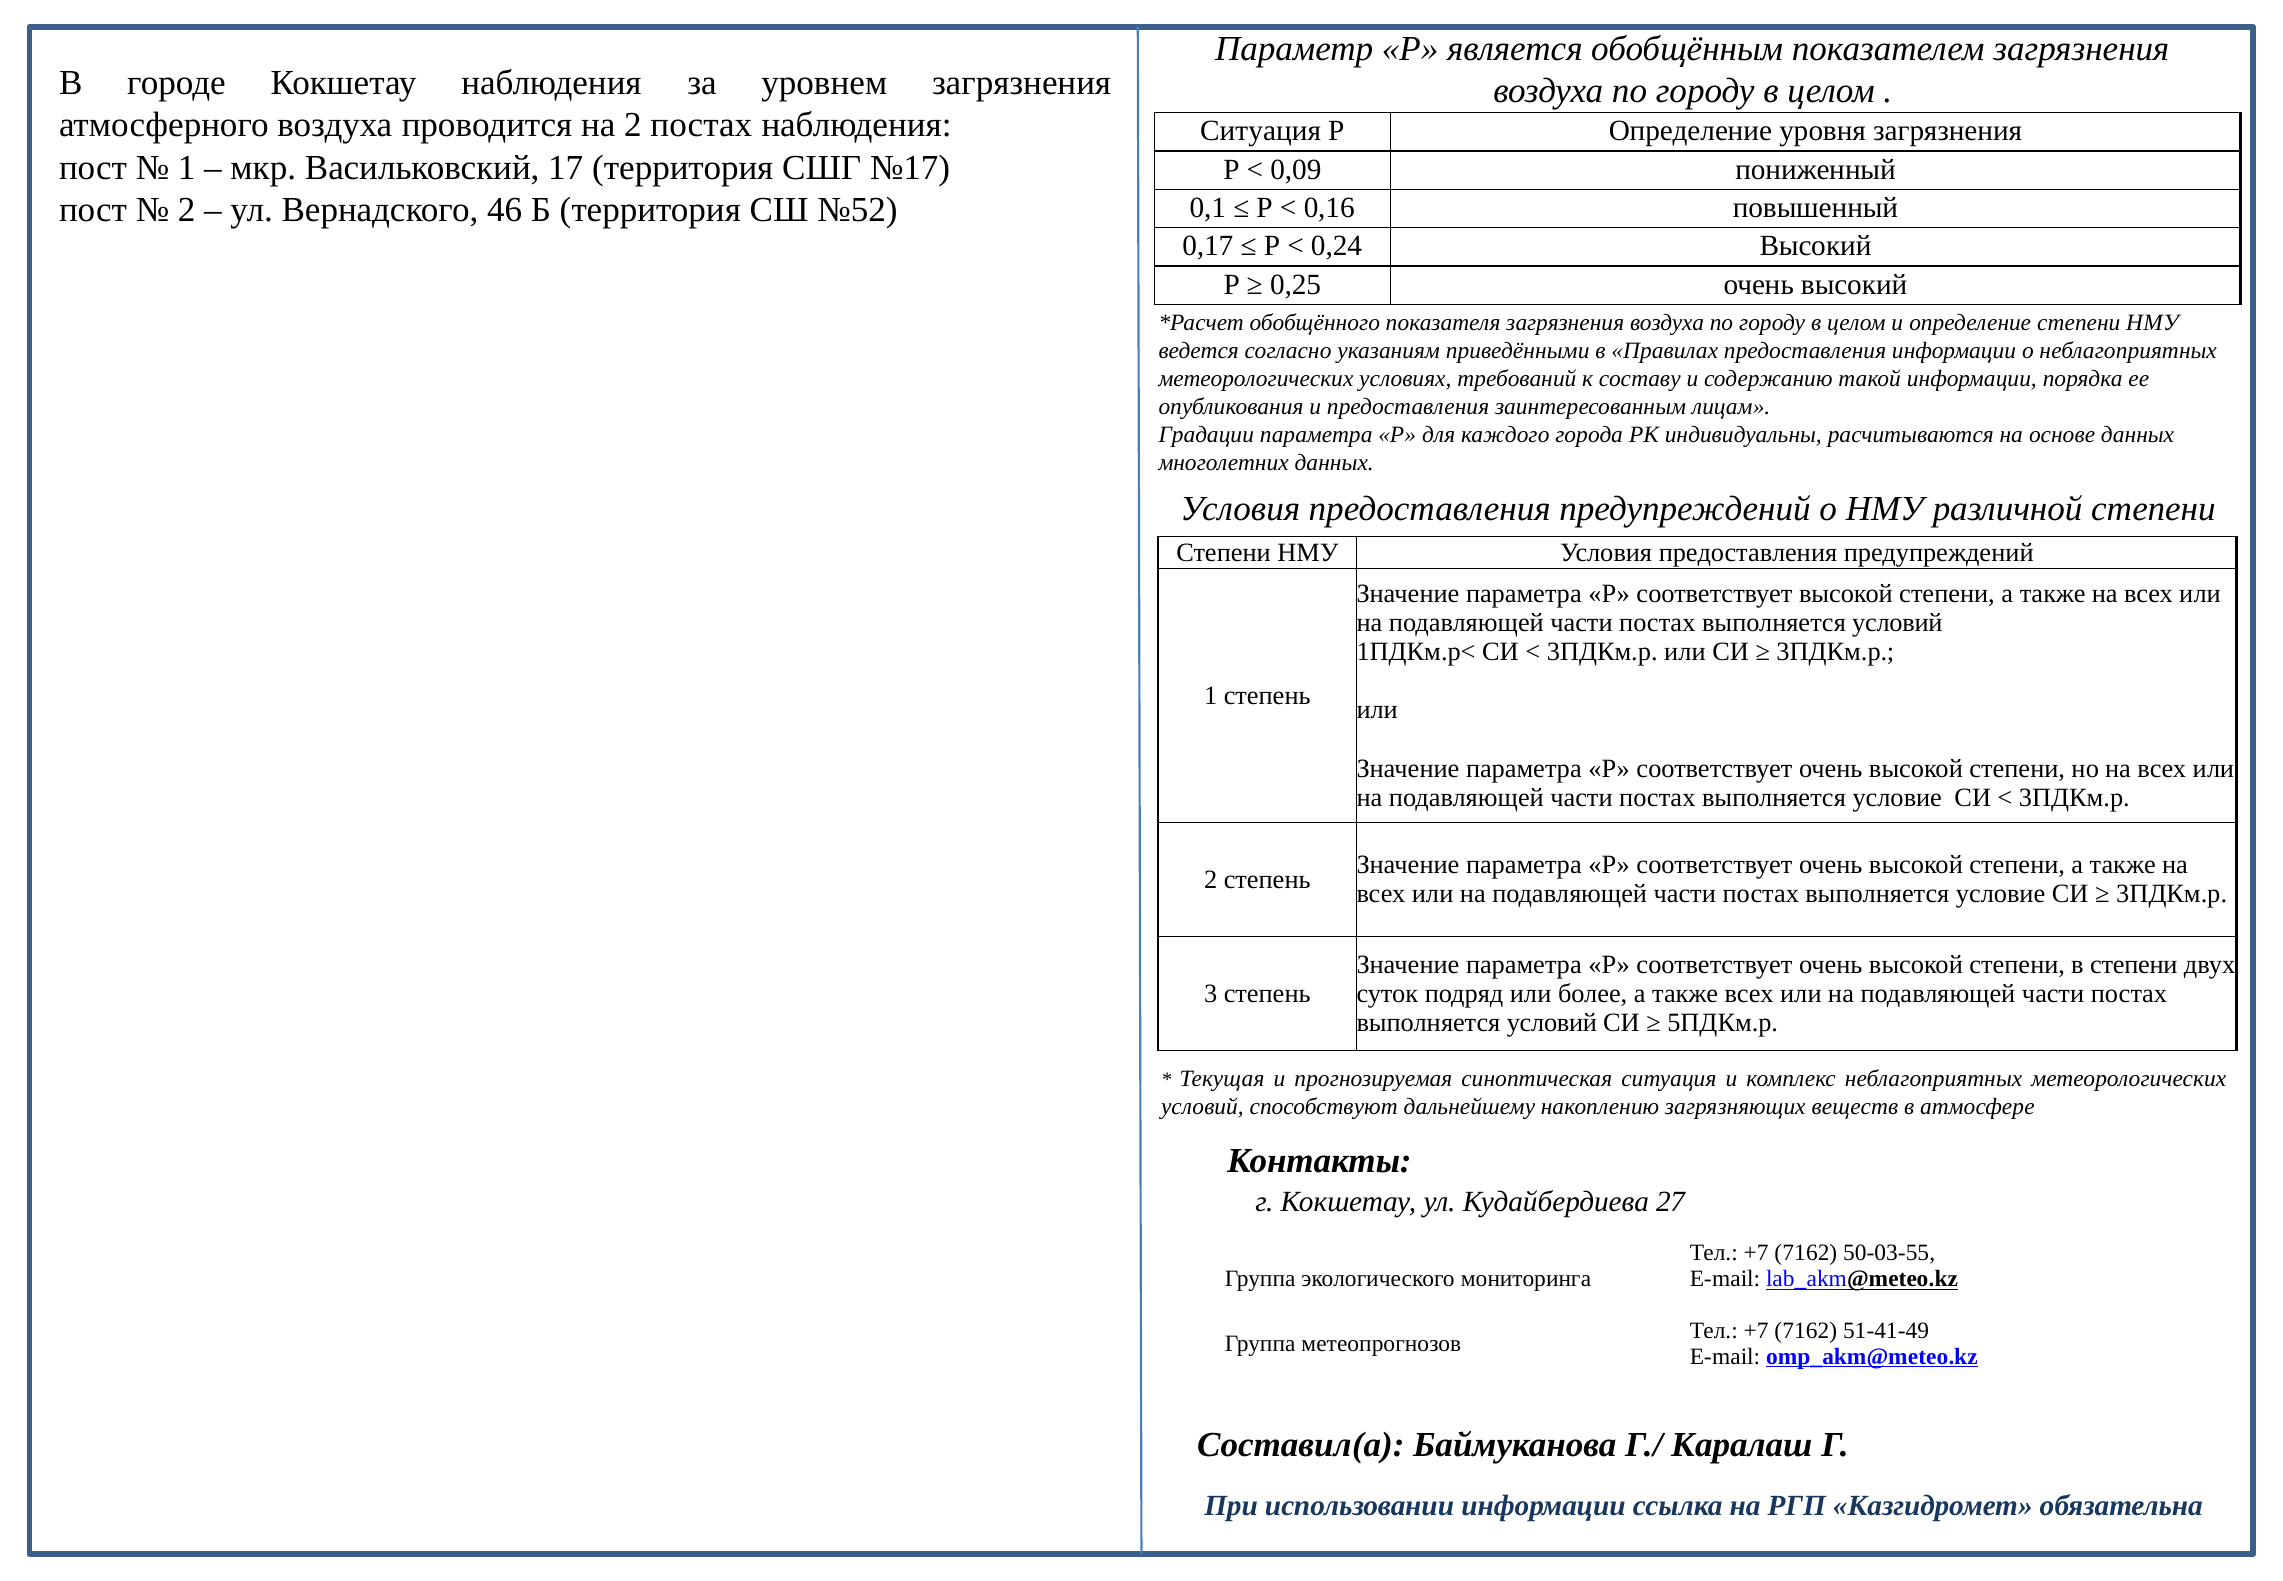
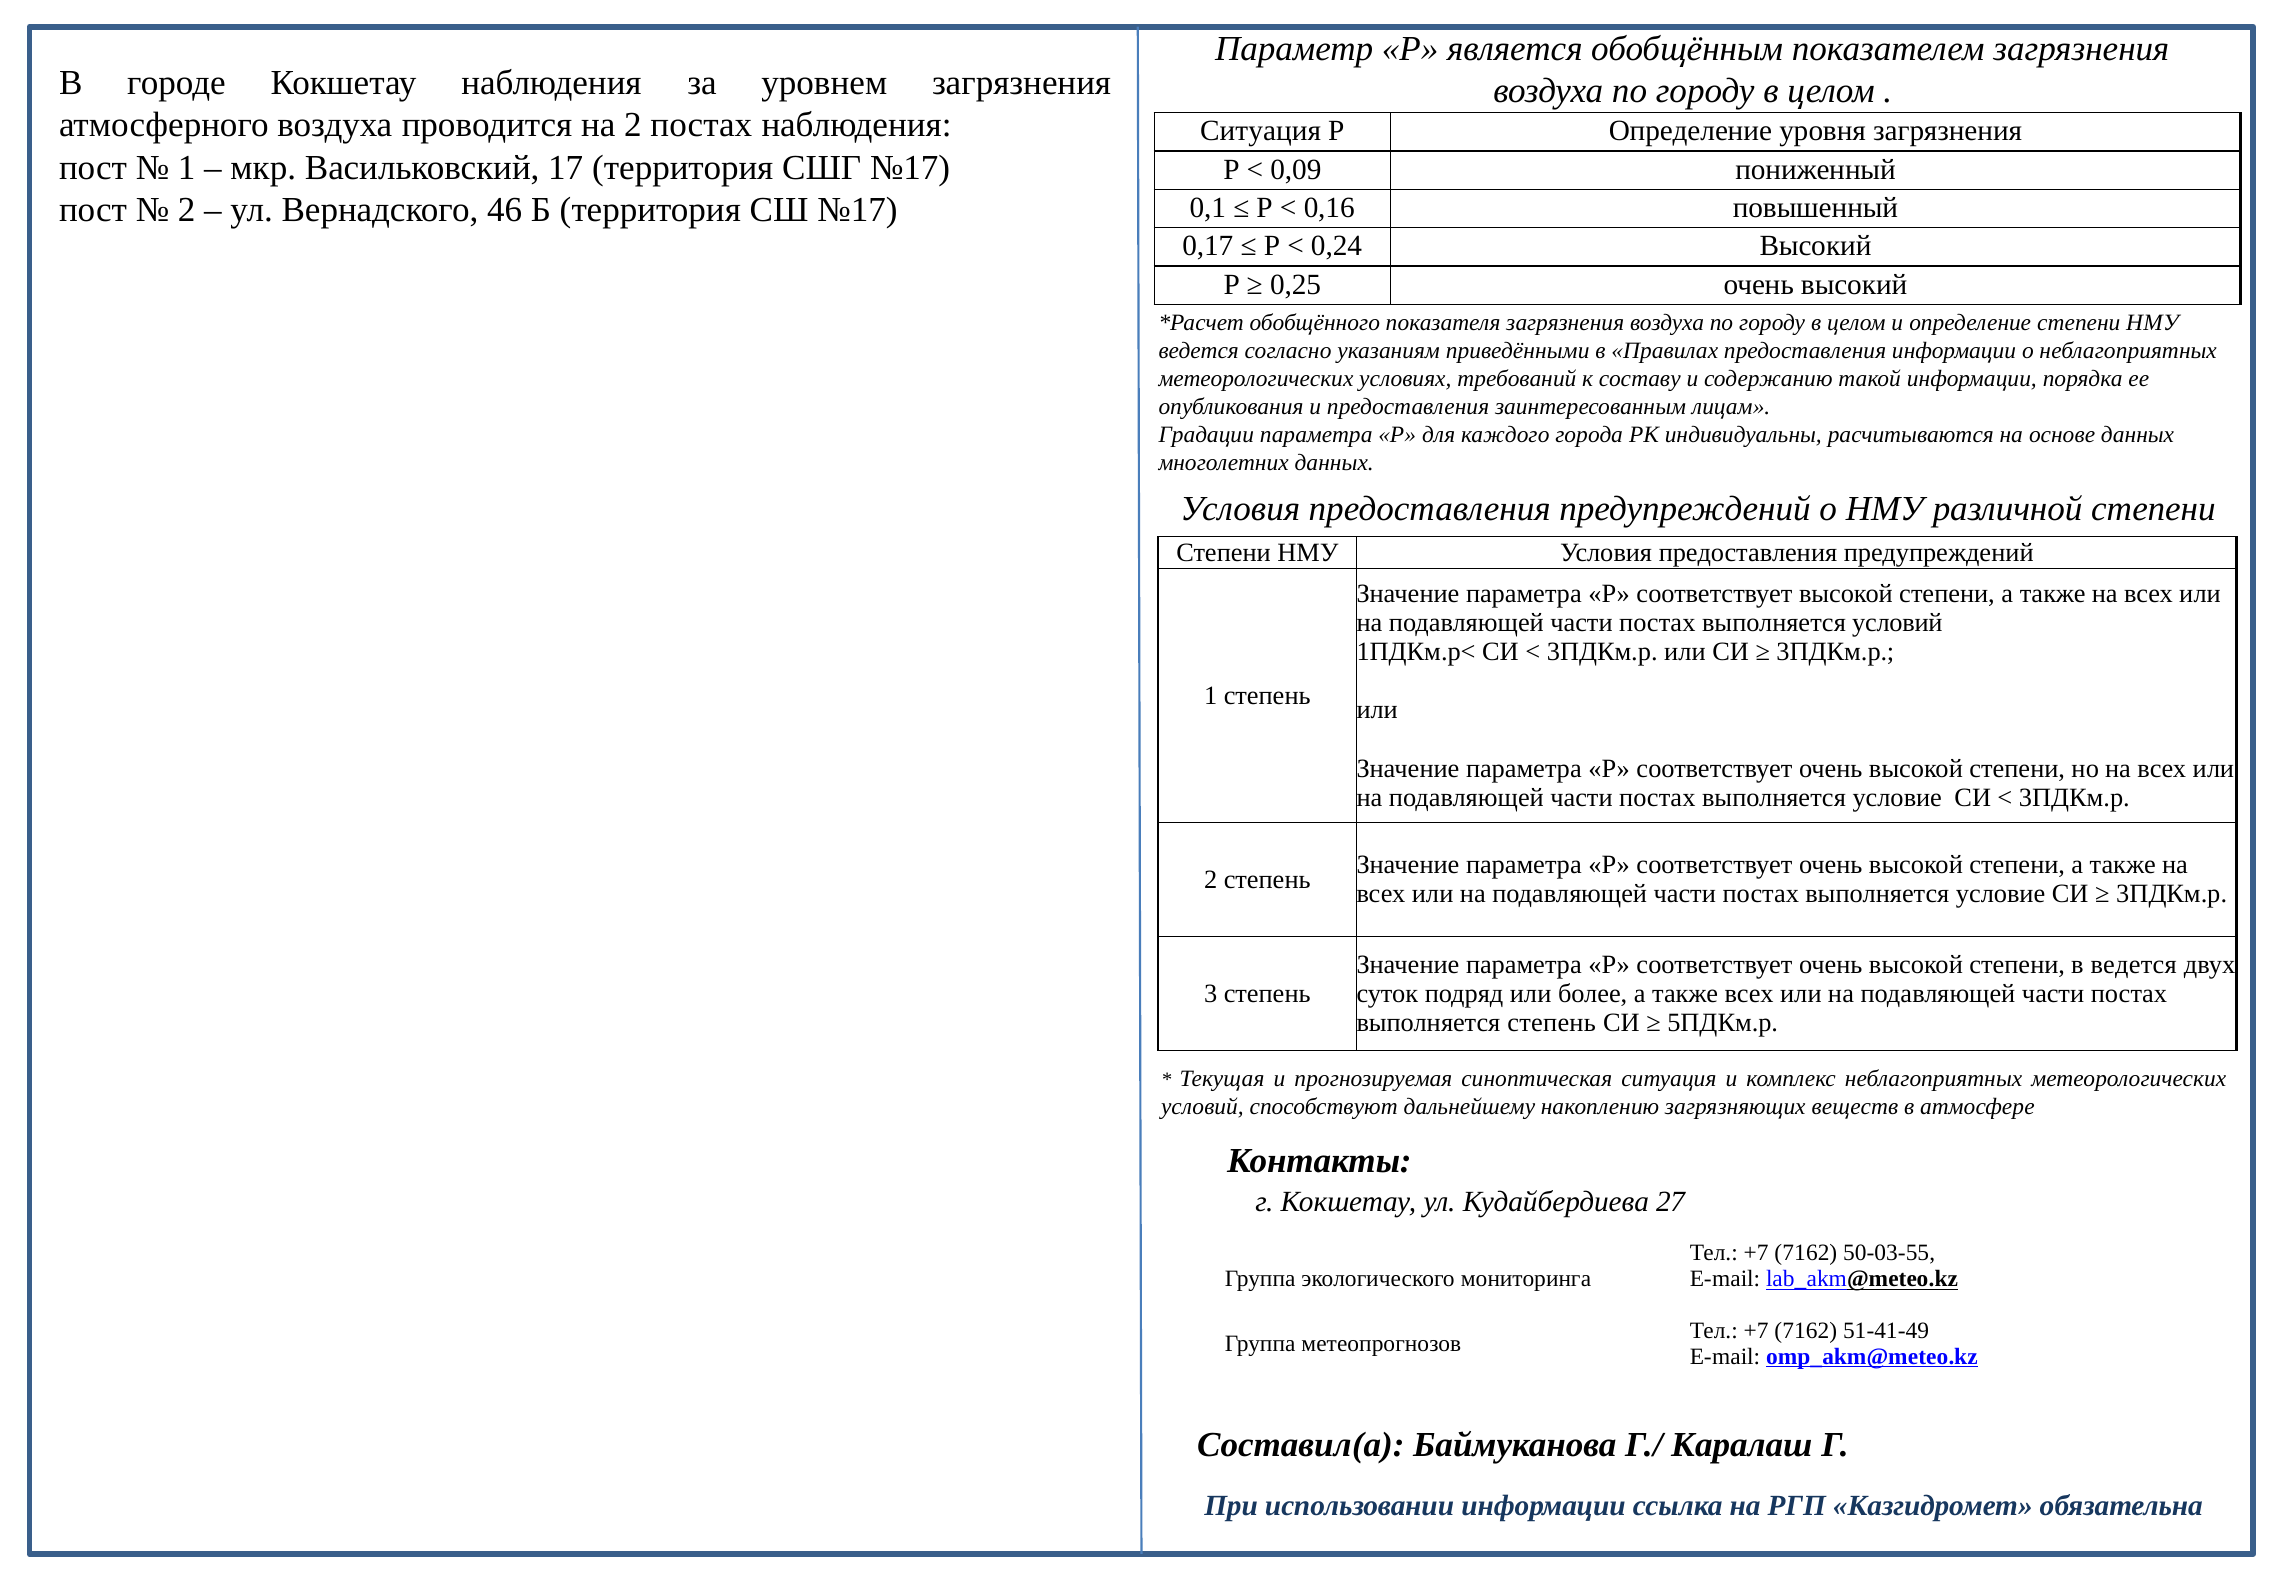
СШ №52: №52 -> №17
в степени: степени -> ведется
условий at (1552, 1023): условий -> степень
